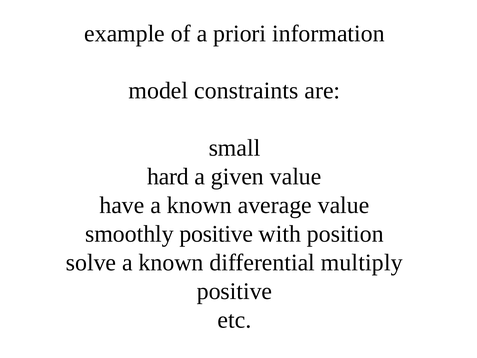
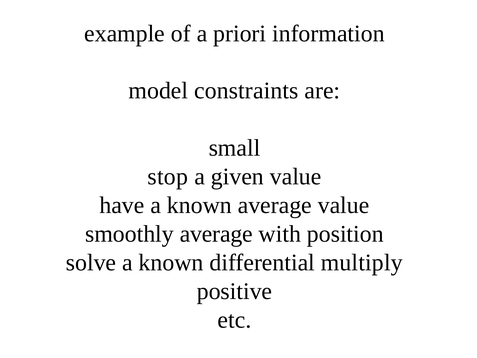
hard: hard -> stop
smoothly positive: positive -> average
